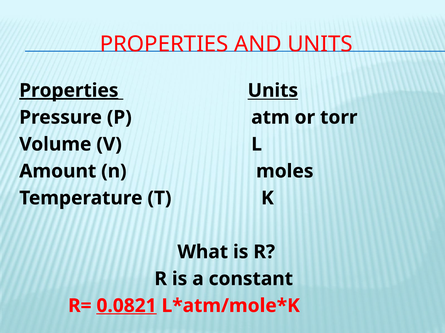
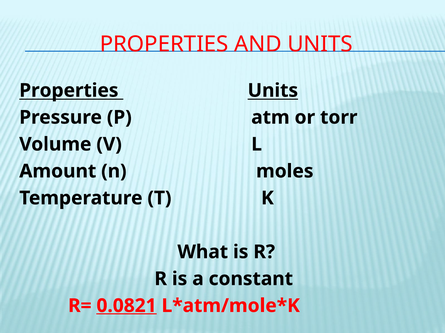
Properties at (69, 91) underline: present -> none
